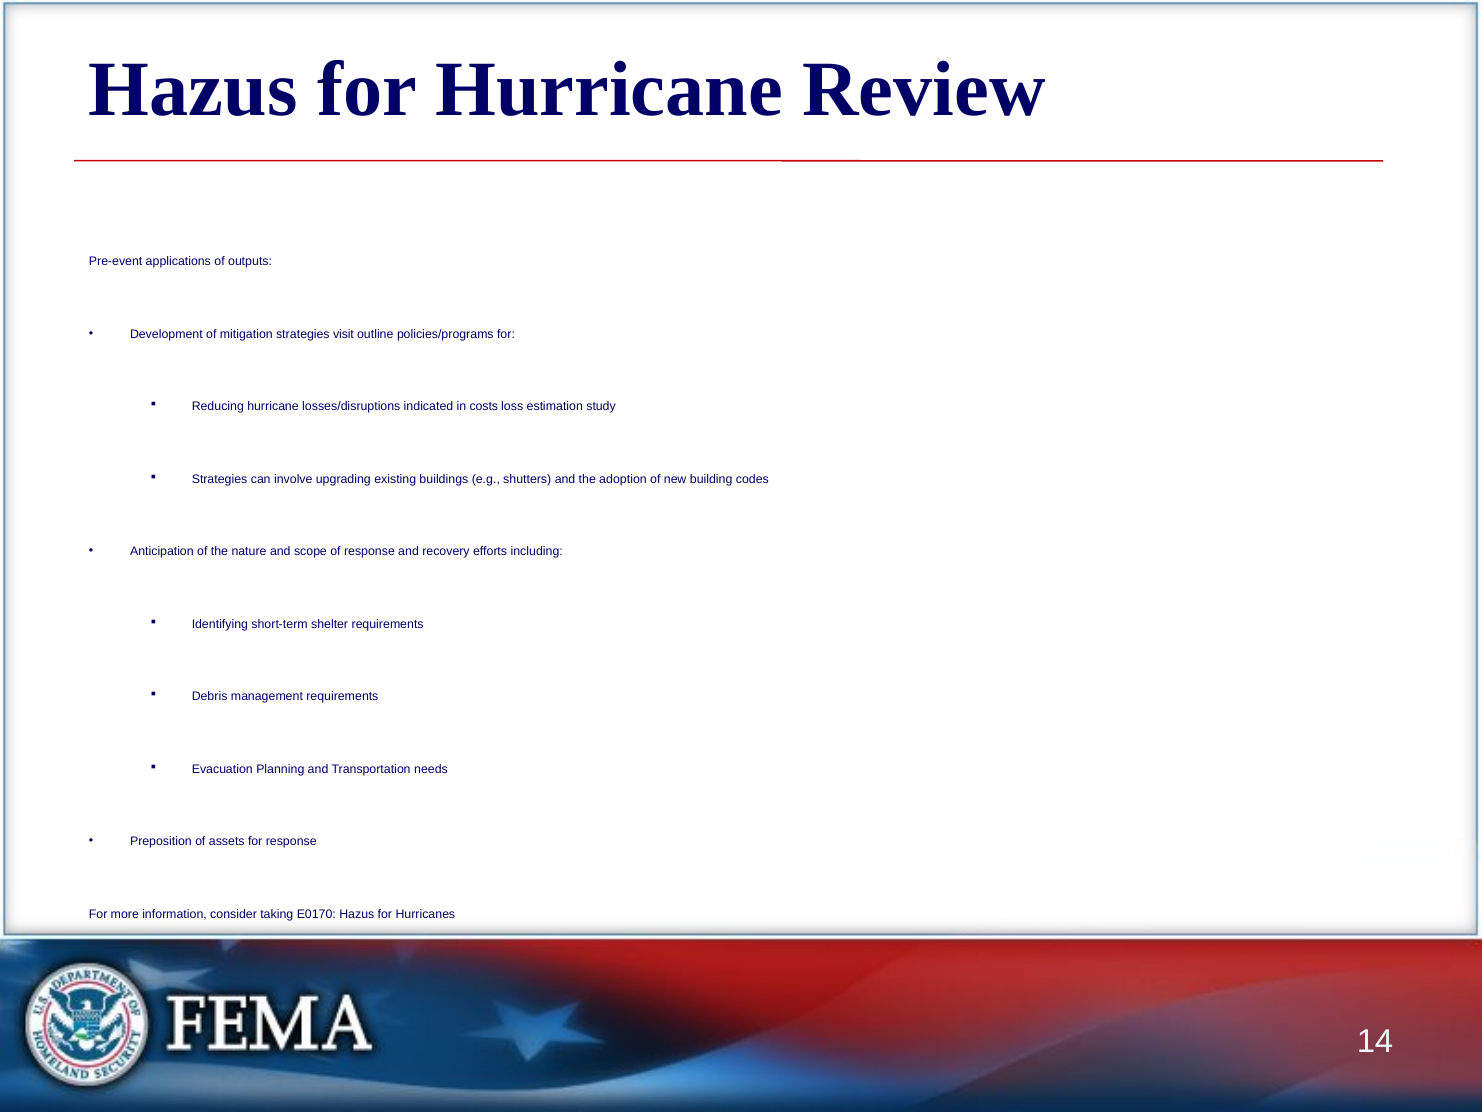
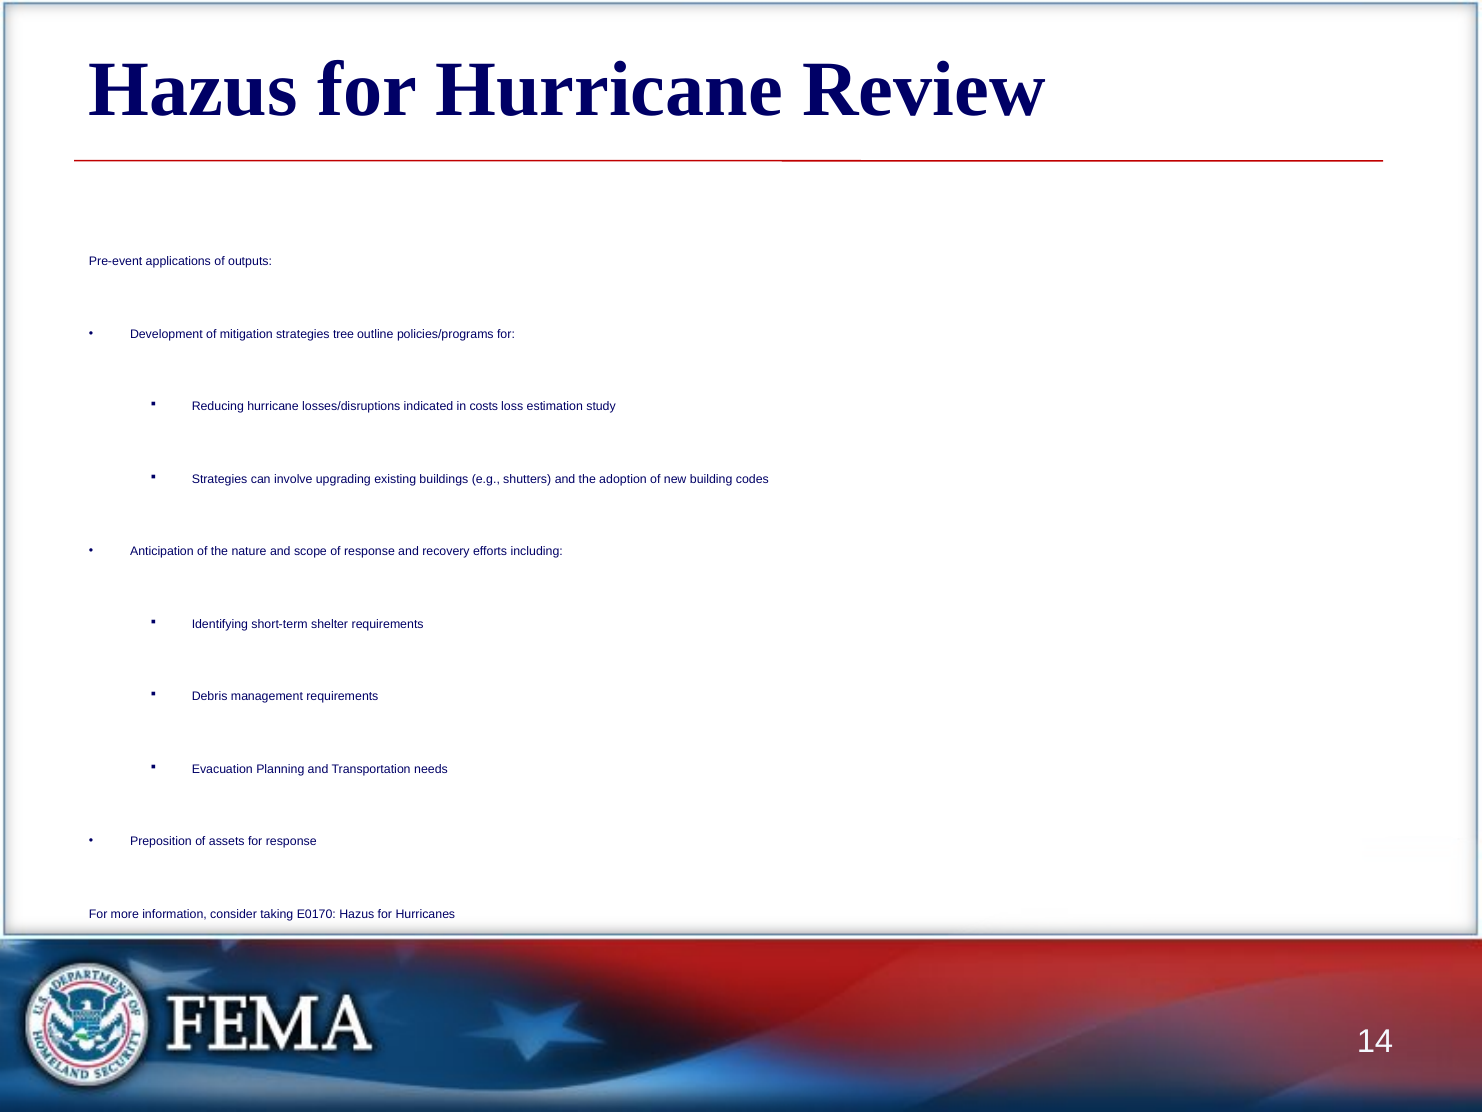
visit: visit -> tree
